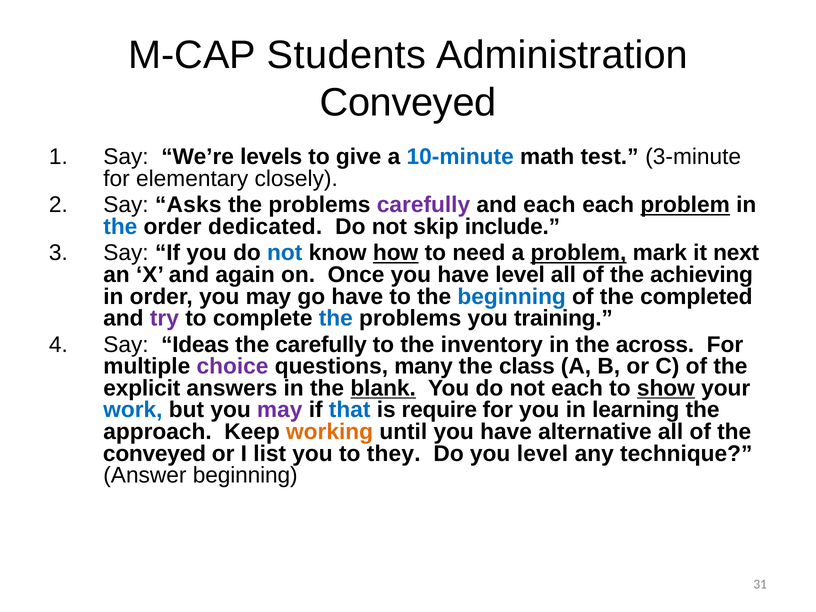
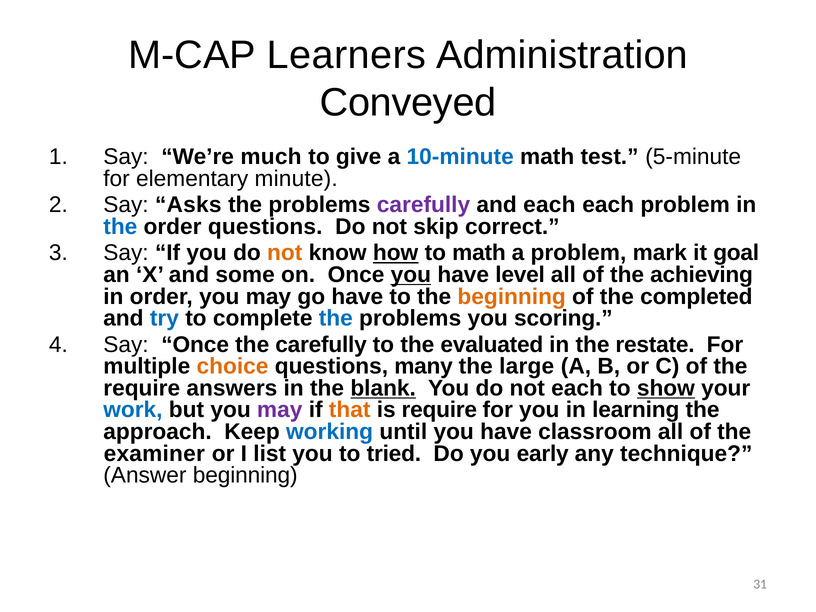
Students: Students -> Learners
levels: levels -> much
3-minute: 3-minute -> 5-minute
closely: closely -> minute
problem at (685, 205) underline: present -> none
order dedicated: dedicated -> questions
include: include -> correct
not at (285, 253) colour: blue -> orange
to need: need -> math
problem at (578, 253) underline: present -> none
next: next -> goal
again: again -> some
you at (411, 275) underline: none -> present
beginning at (512, 297) colour: blue -> orange
try colour: purple -> blue
training: training -> scoring
Say Ideas: Ideas -> Once
inventory: inventory -> evaluated
across: across -> restate
choice colour: purple -> orange
class: class -> large
explicit at (142, 388): explicit -> require
that colour: blue -> orange
working colour: orange -> blue
alternative: alternative -> classroom
conveyed at (154, 454): conveyed -> examiner
they: they -> tried
you level: level -> early
